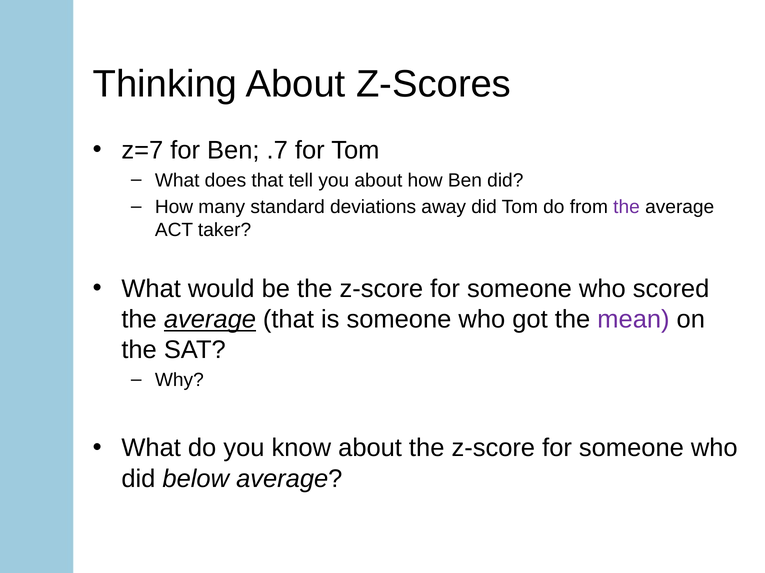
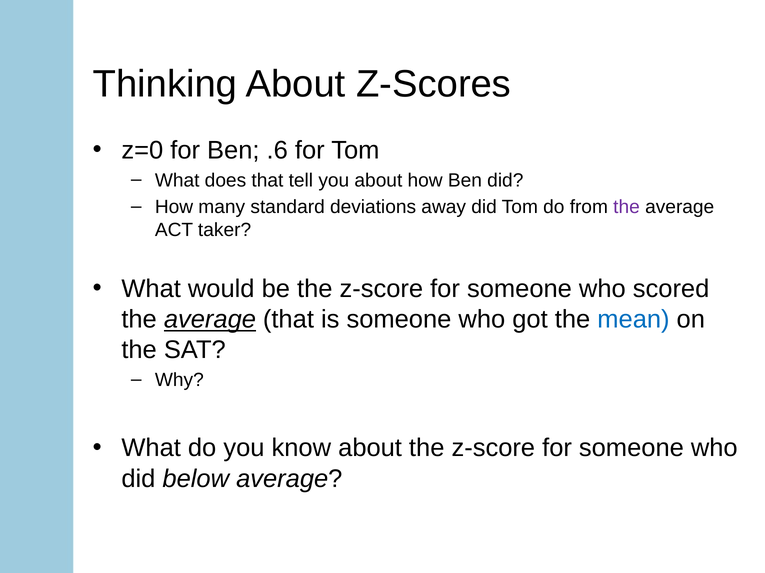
z=7: z=7 -> z=0
.7: .7 -> .6
mean colour: purple -> blue
